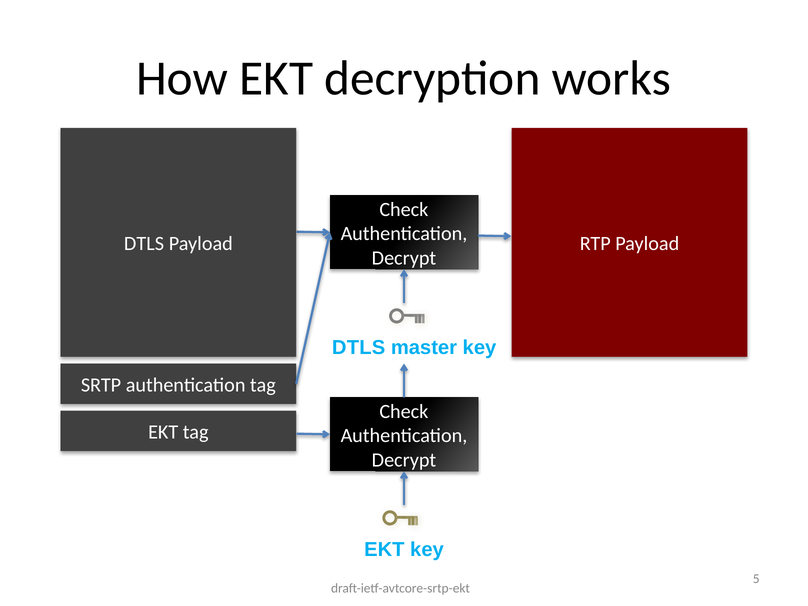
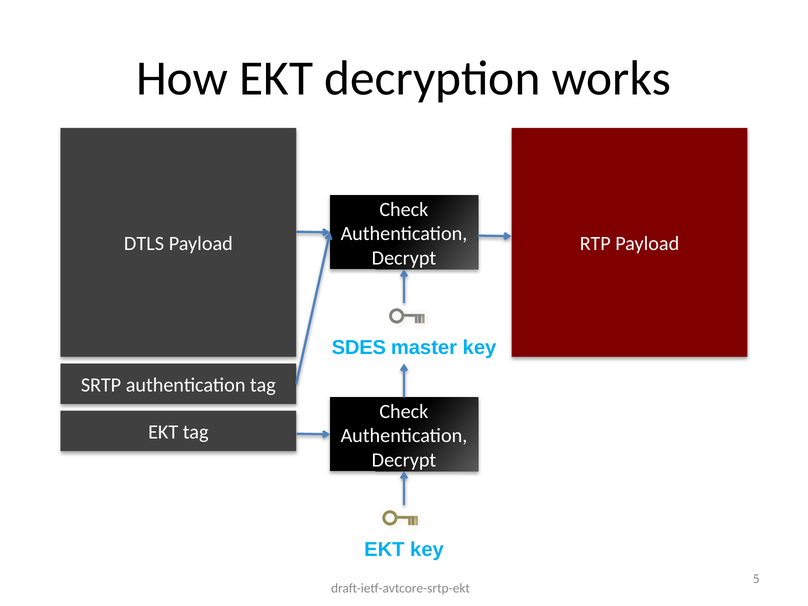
DTLS at (359, 347): DTLS -> SDES
